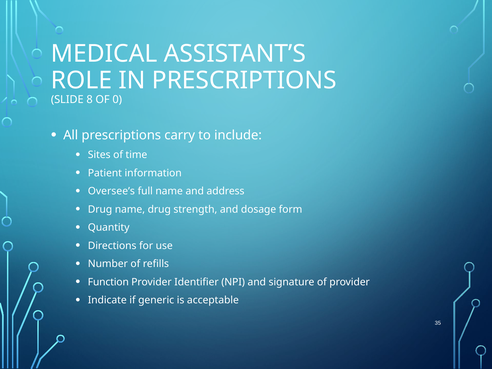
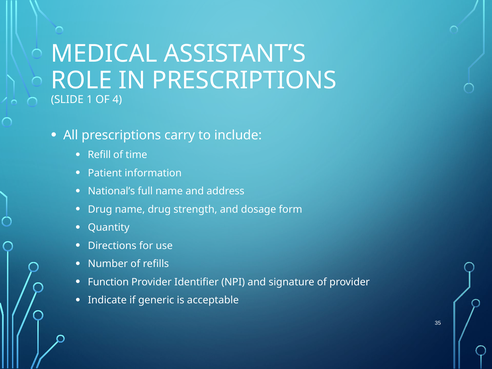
8: 8 -> 1
0: 0 -> 4
Sites: Sites -> Refill
Oversee’s: Oversee’s -> National’s
